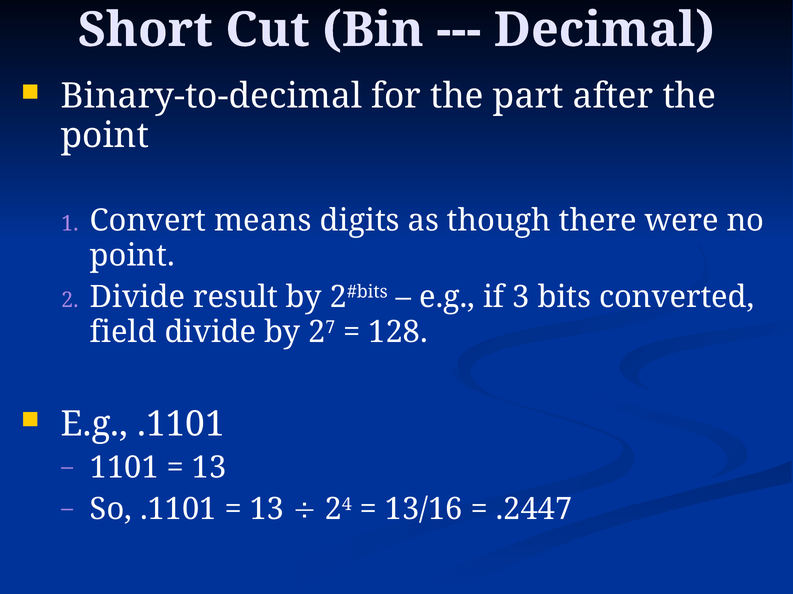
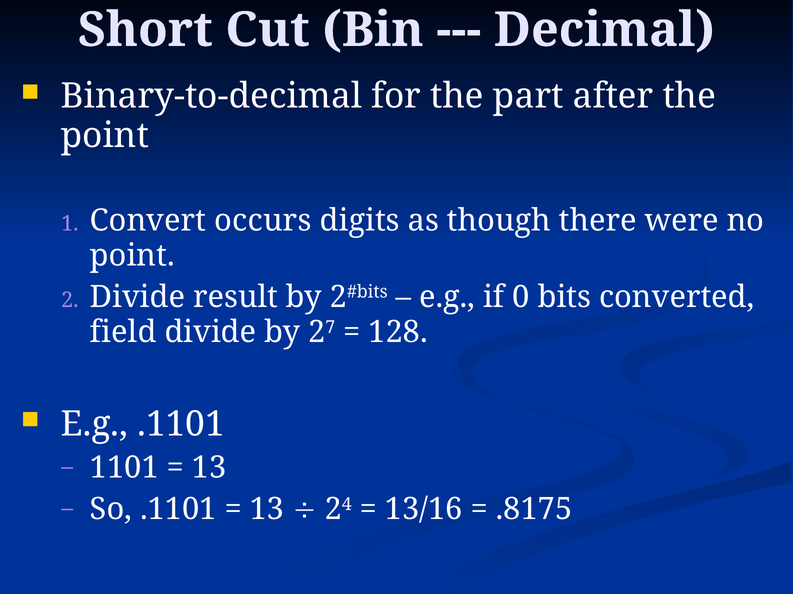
means: means -> occurs
3: 3 -> 0
.2447: .2447 -> .8175
